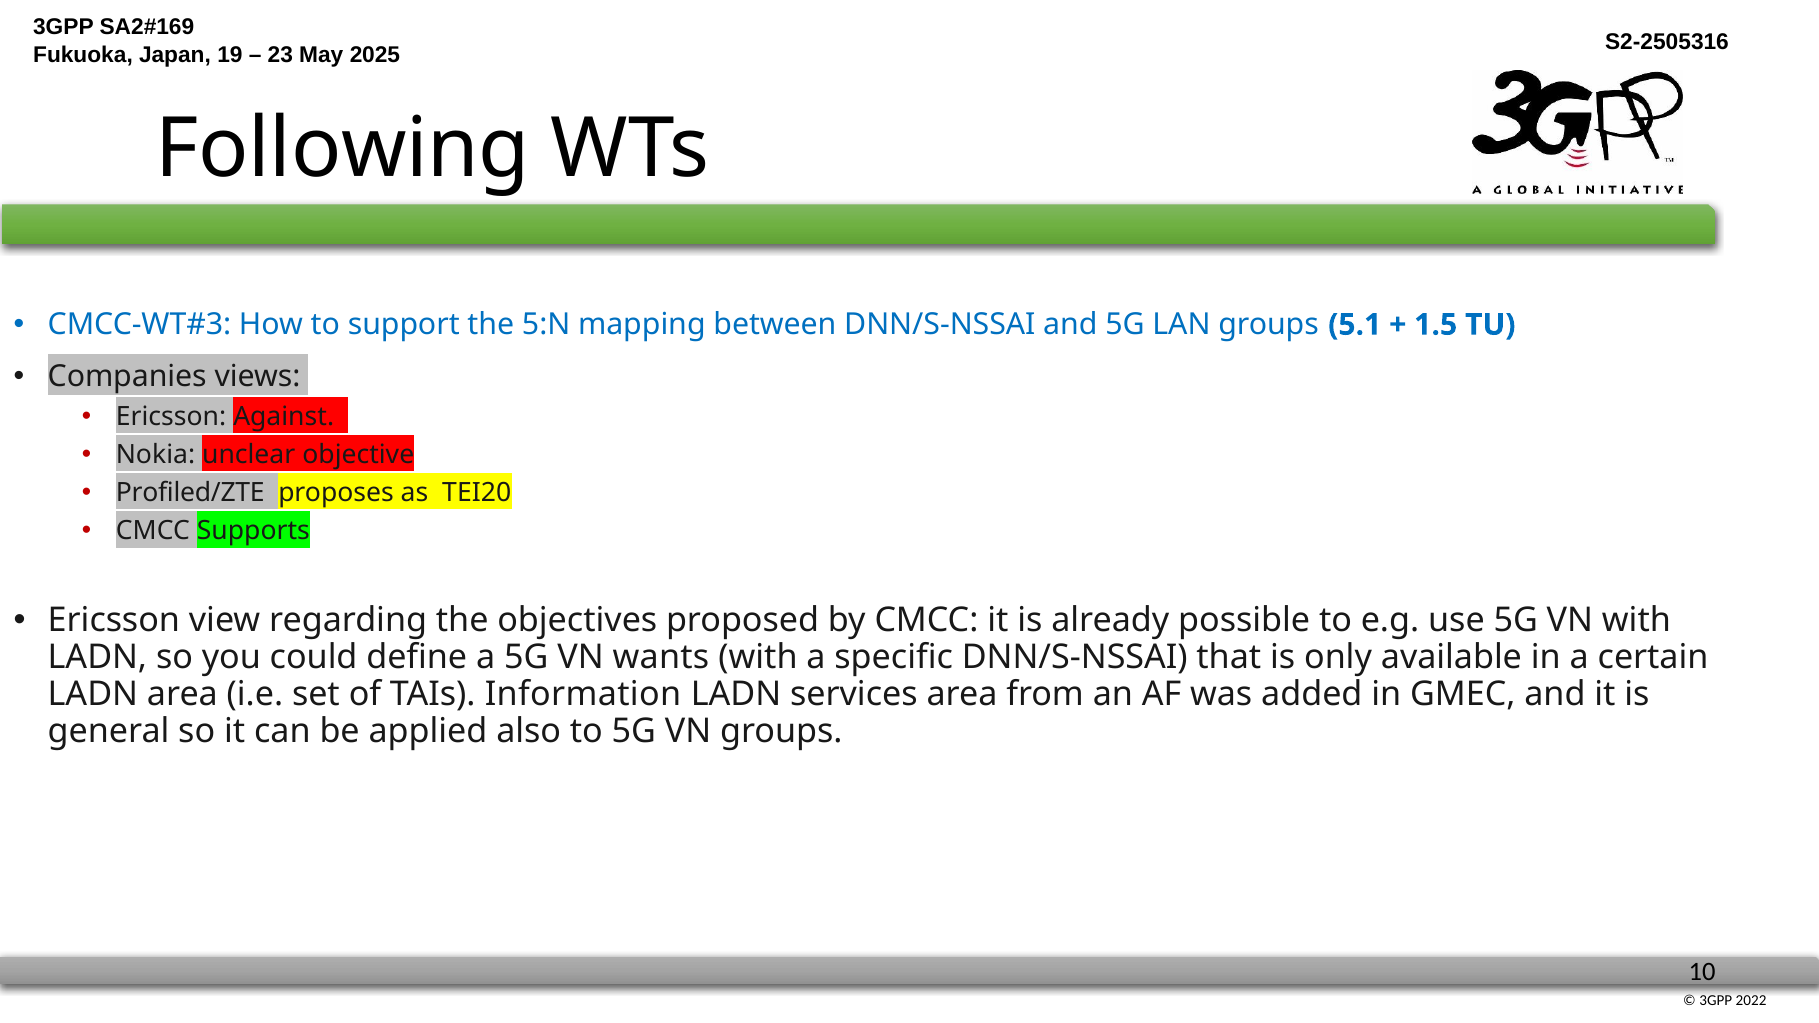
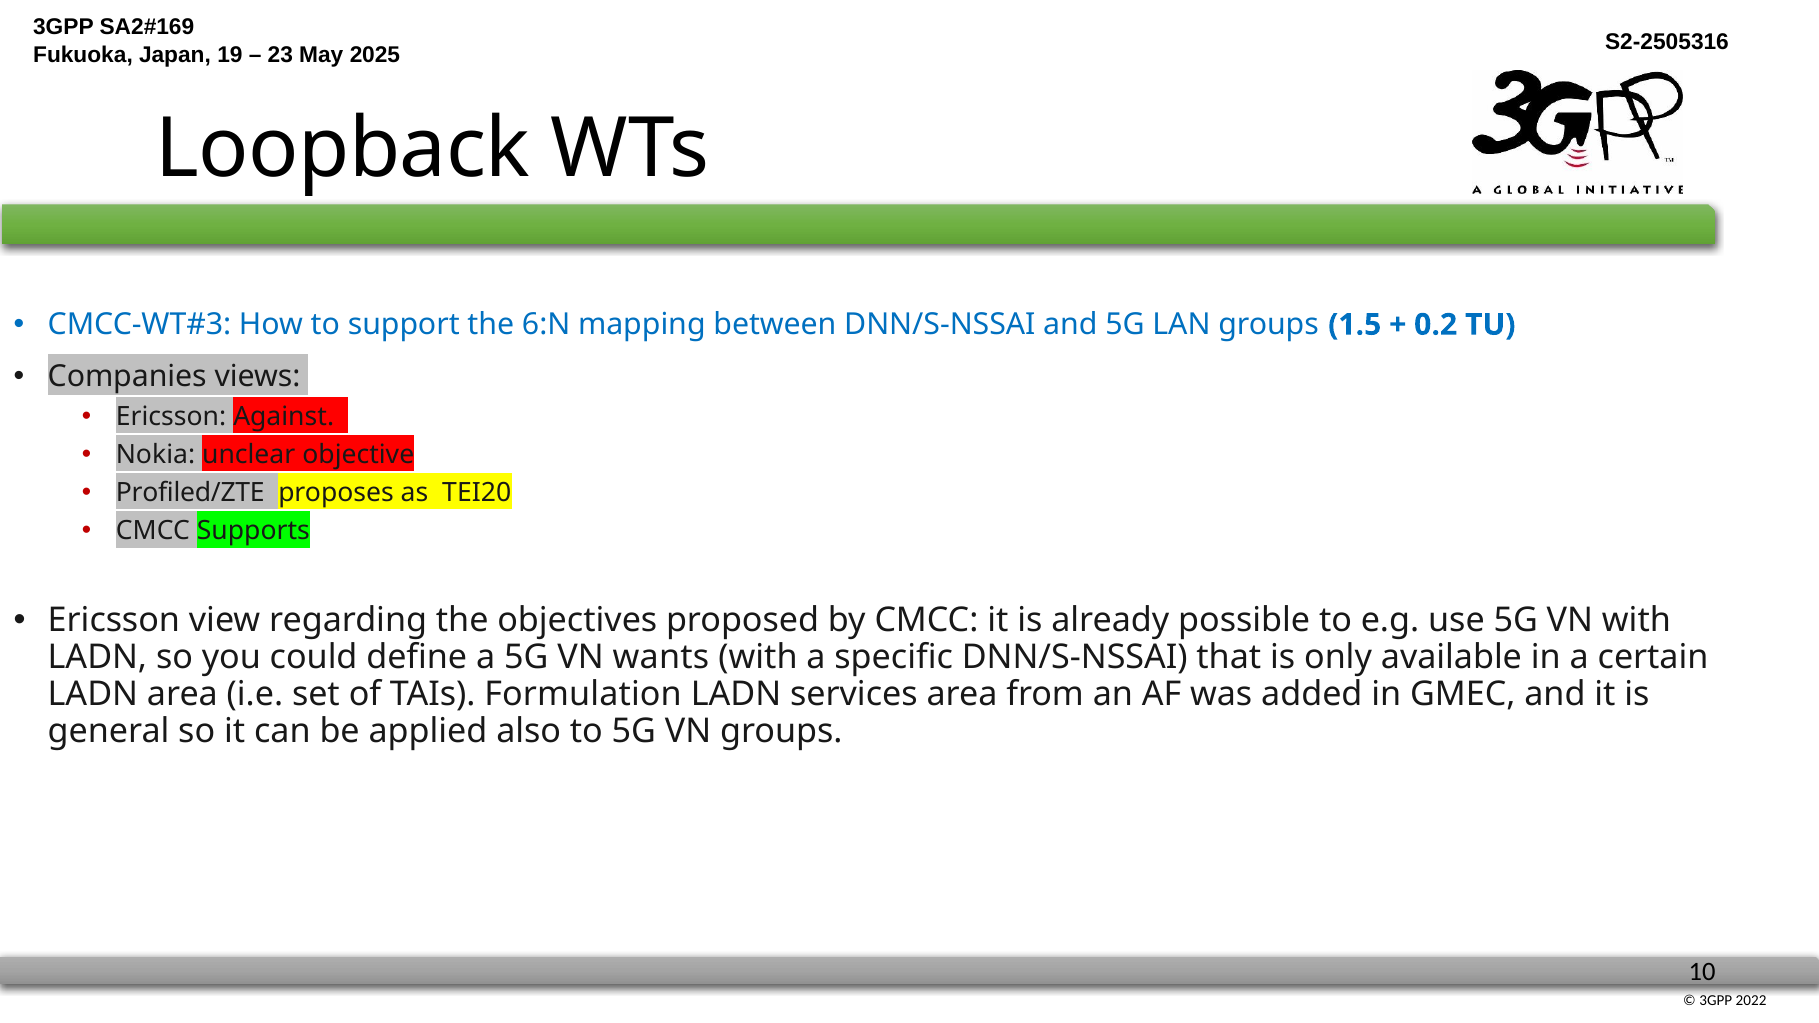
Following: Following -> Loopback
5:N: 5:N -> 6:N
5.1: 5.1 -> 1.5
1.5: 1.5 -> 0.2
Information: Information -> Formulation
